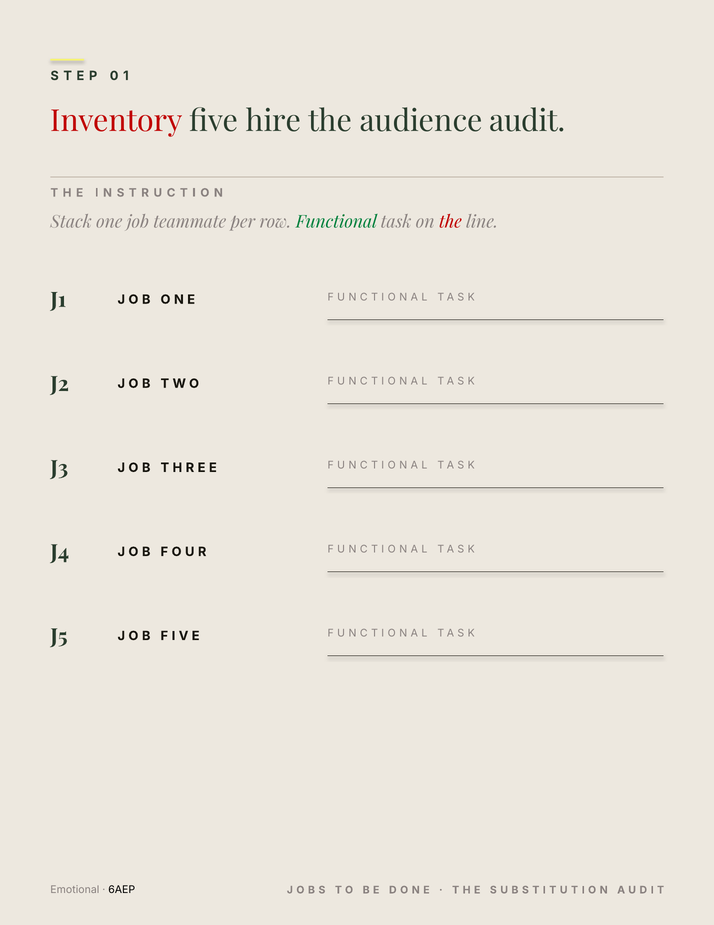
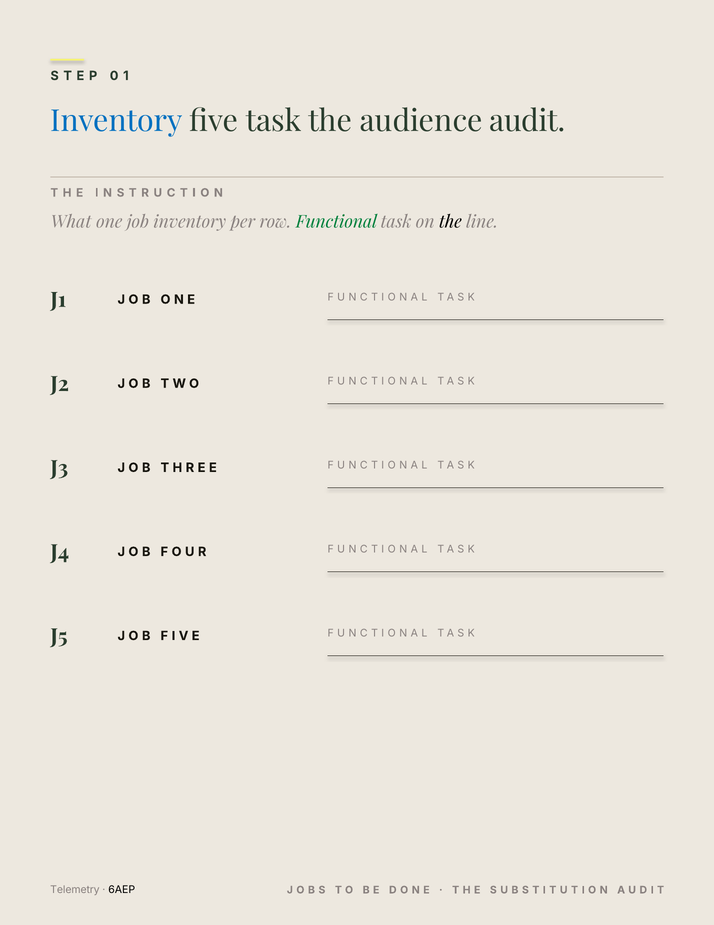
Inventory at (116, 121) colour: red -> blue
five hire: hire -> task
Stack: Stack -> What
job teammate: teammate -> inventory
the at (450, 222) colour: red -> black
Emotional: Emotional -> Telemetry
